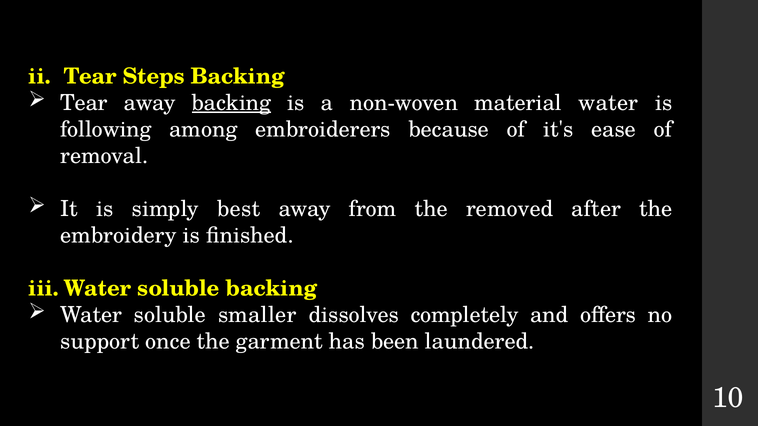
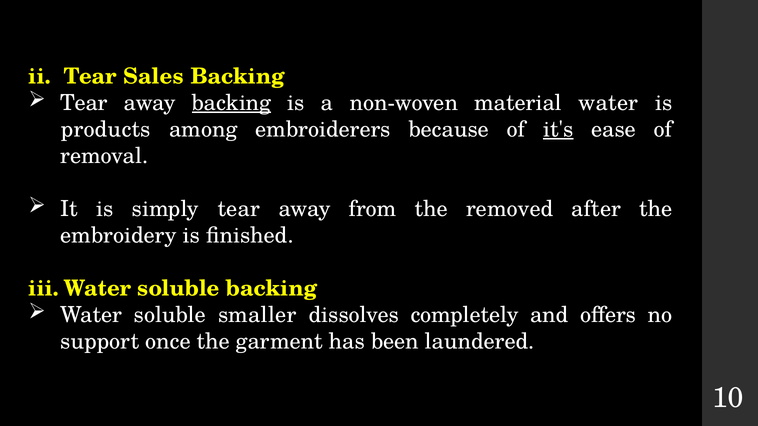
Steps: Steps -> Sales
following: following -> products
it's underline: none -> present
simply best: best -> tear
